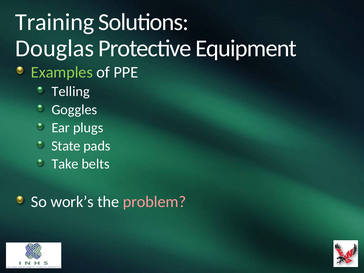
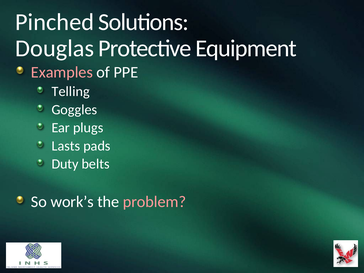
Training: Training -> Pinched
Examples colour: light green -> pink
State: State -> Lasts
Take: Take -> Duty
